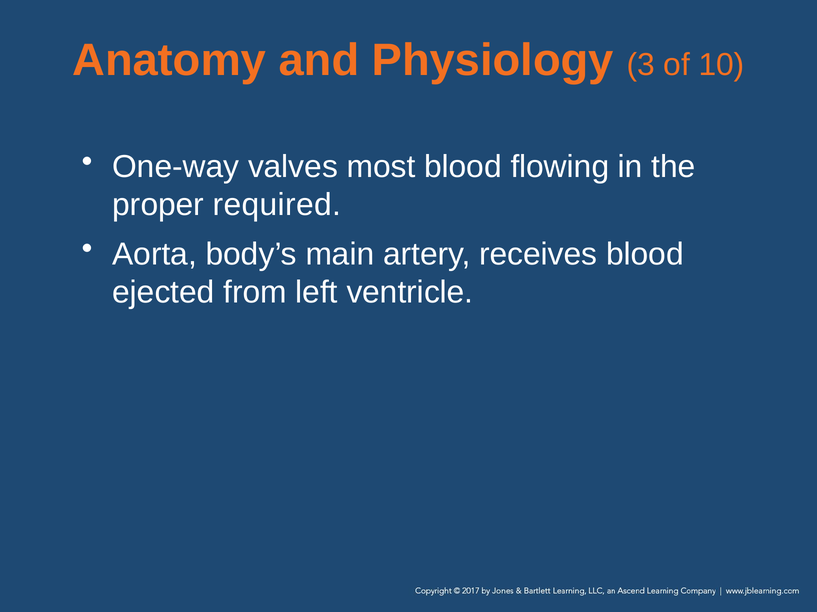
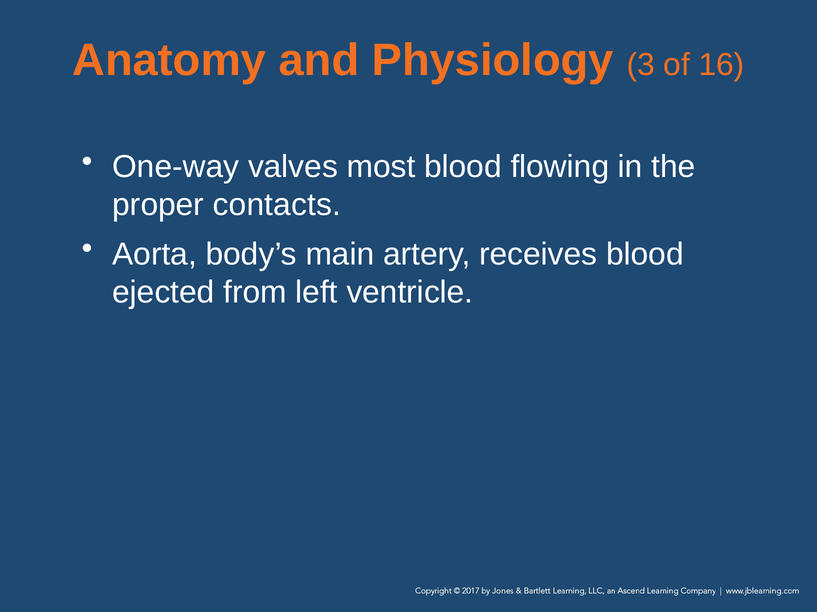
10: 10 -> 16
required: required -> contacts
